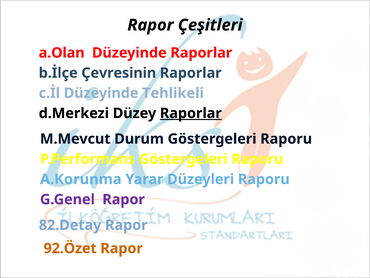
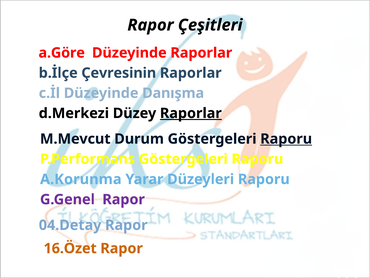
a.Olan: a.Olan -> a.Göre
Tehlikeli: Tehlikeli -> Danışma
Raporu at (286, 139) underline: none -> present
82.Detay: 82.Detay -> 04.Detay
92.Özet: 92.Özet -> 16.Özet
